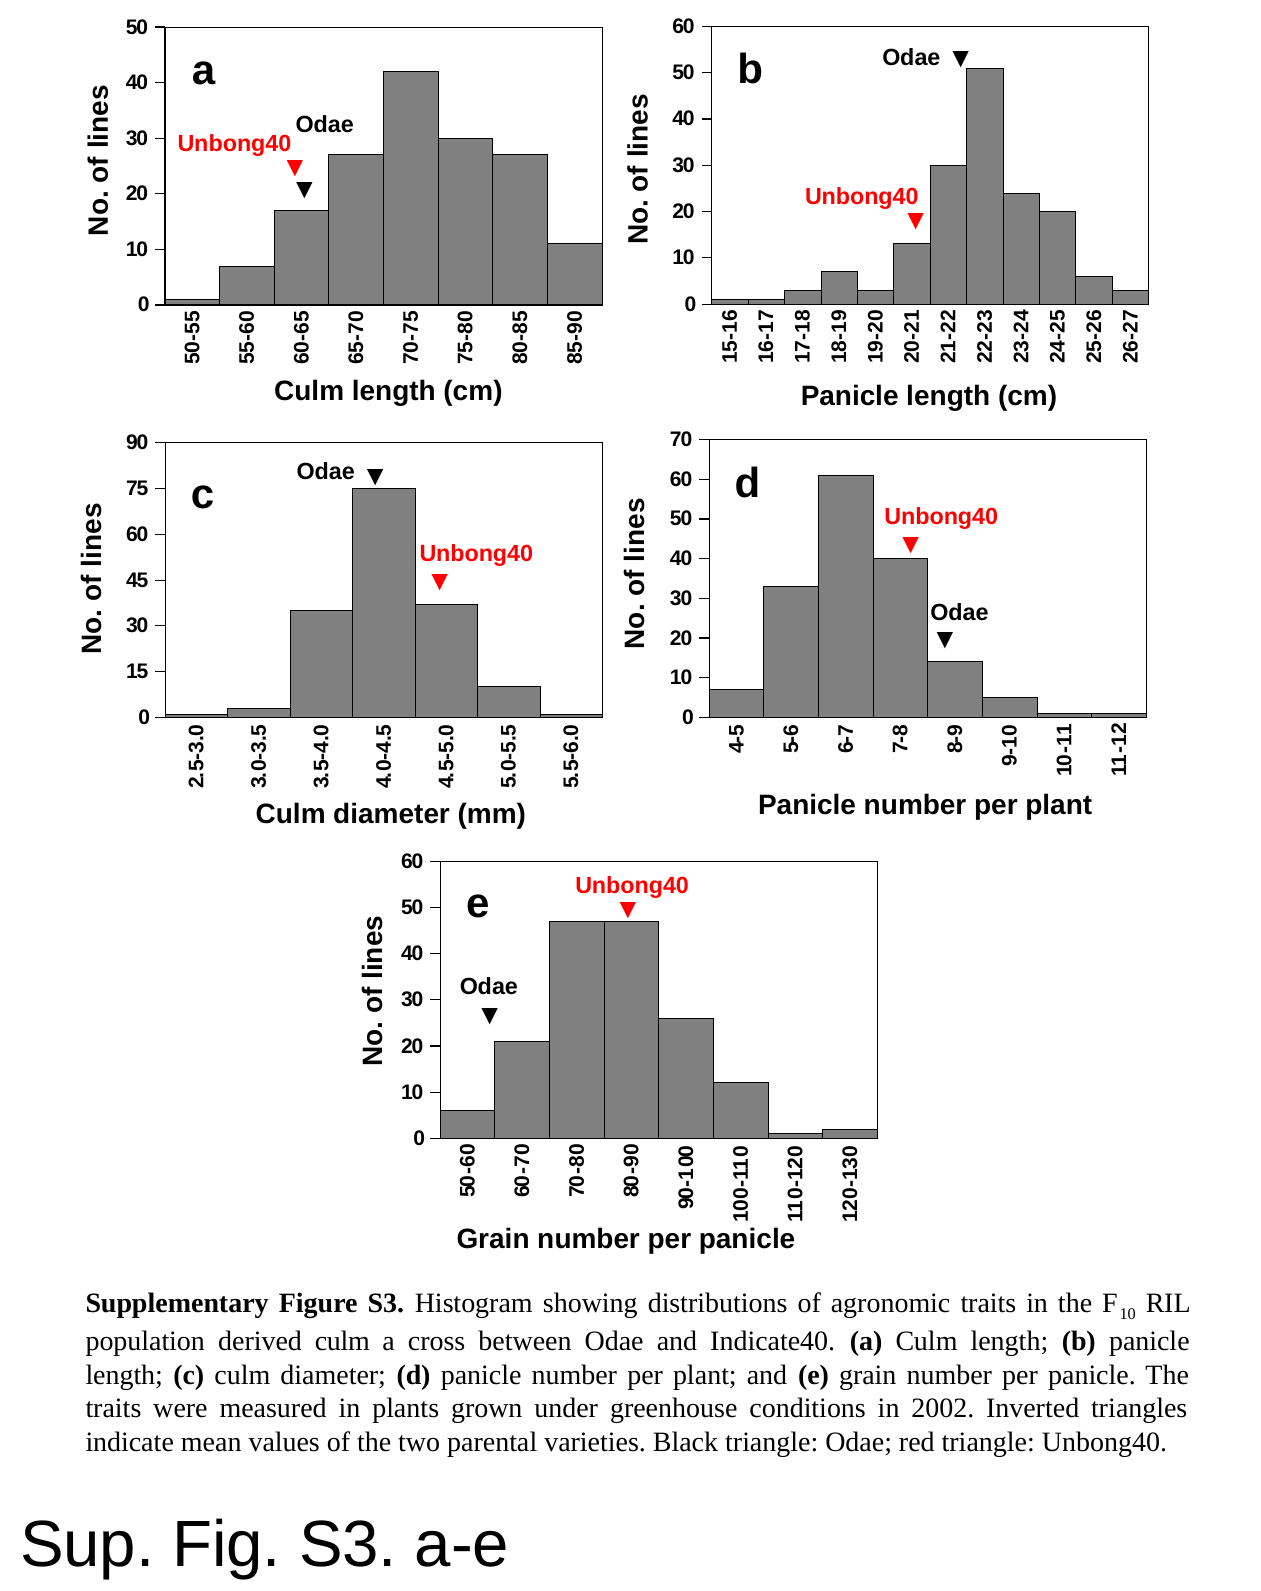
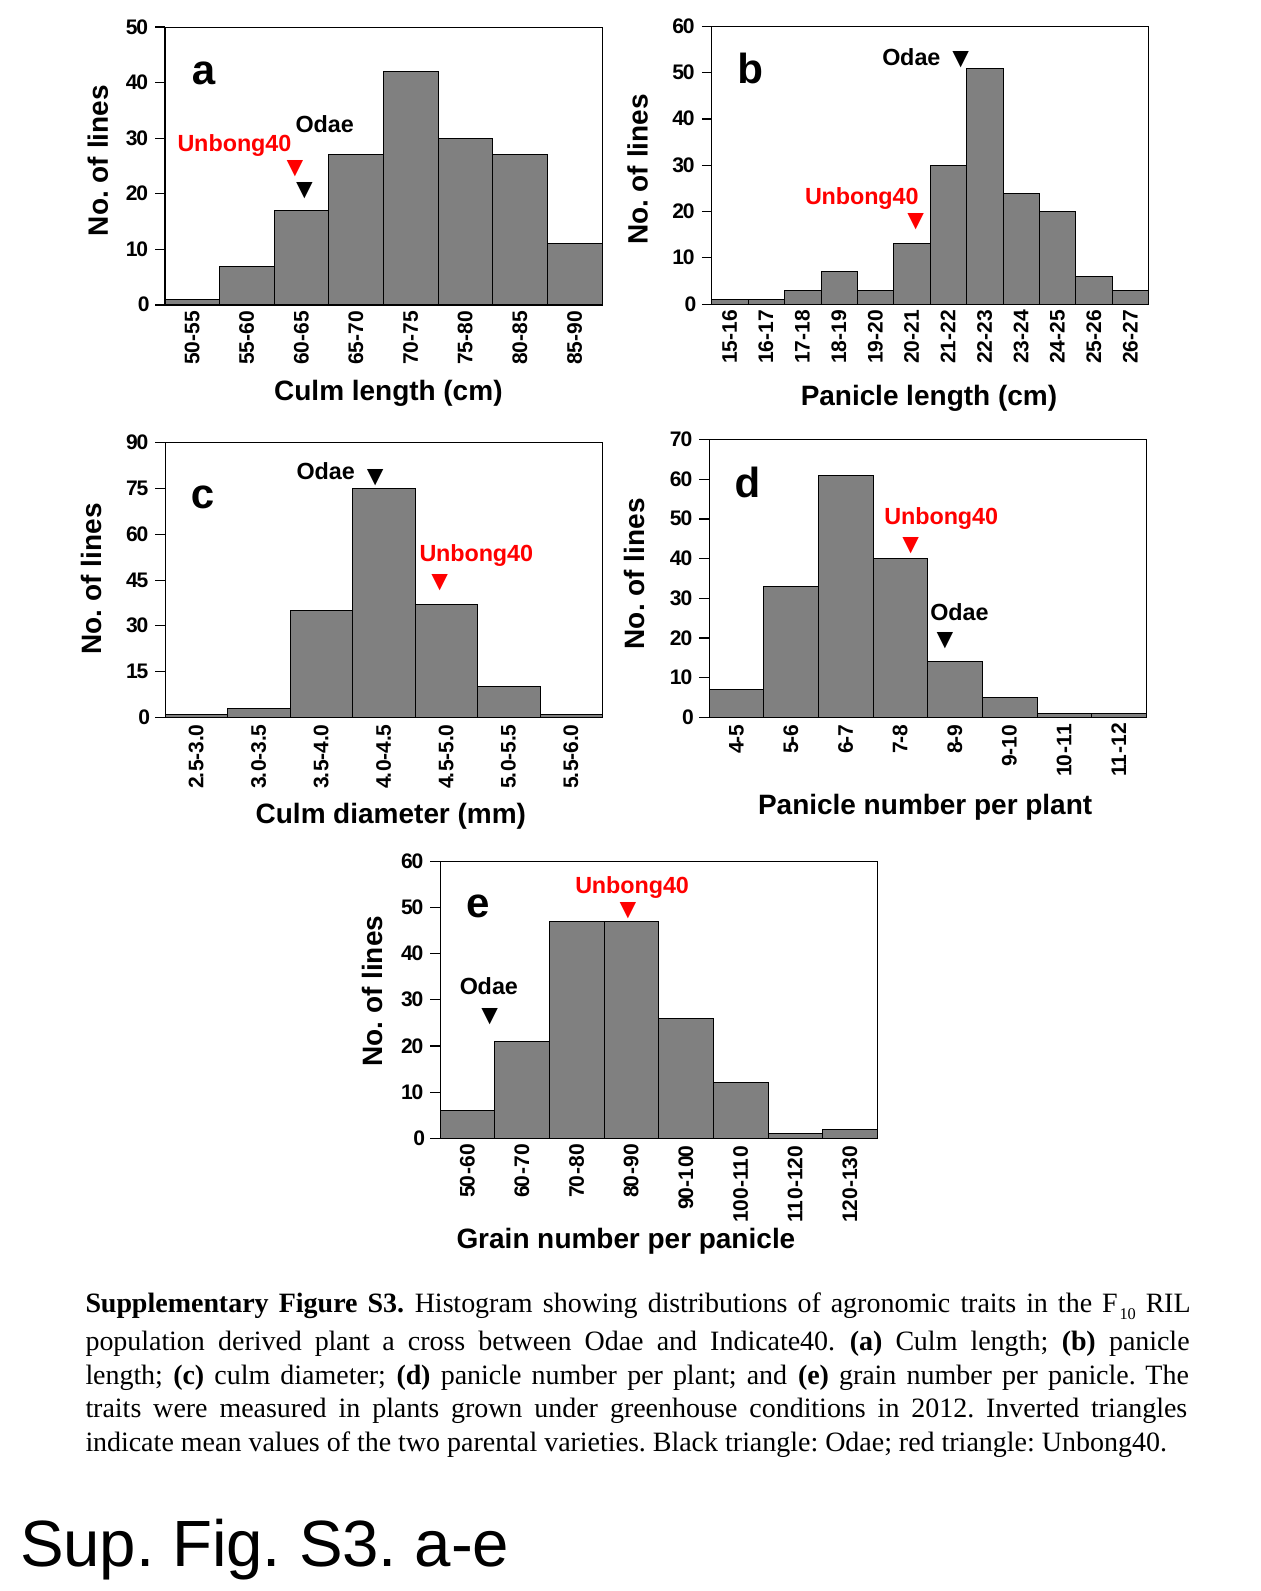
derived culm: culm -> plant
2002: 2002 -> 2012
